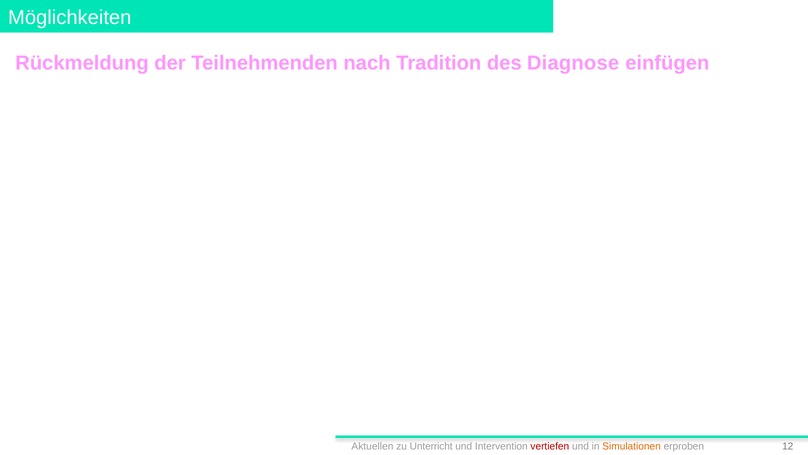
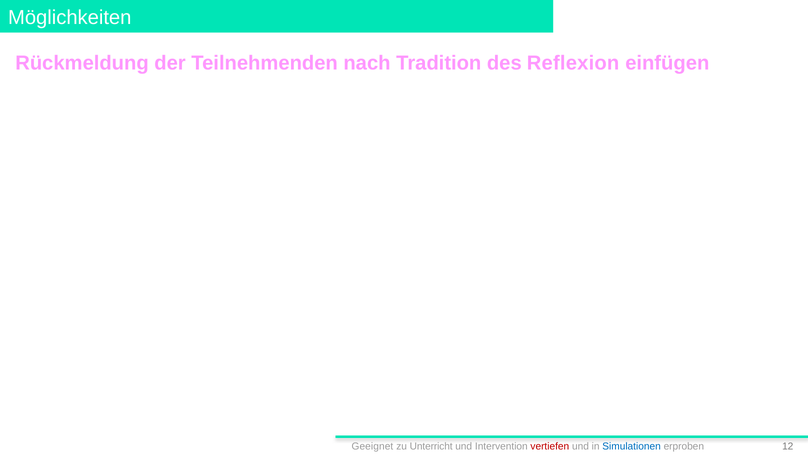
Diagnose: Diagnose -> Reflexion
Aktuellen: Aktuellen -> Geeignet
Simulationen colour: orange -> blue
